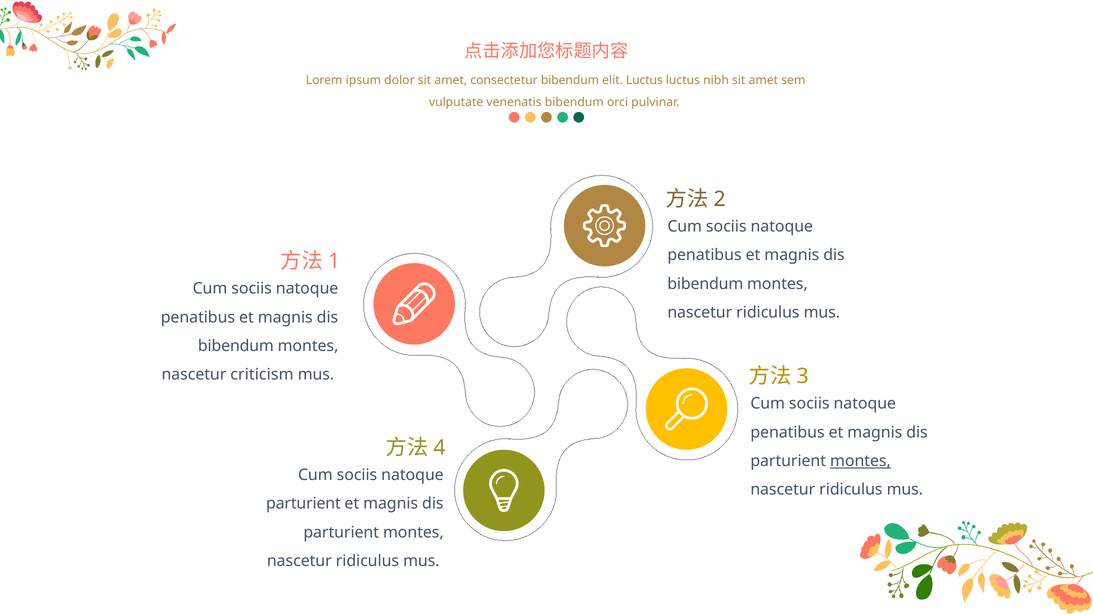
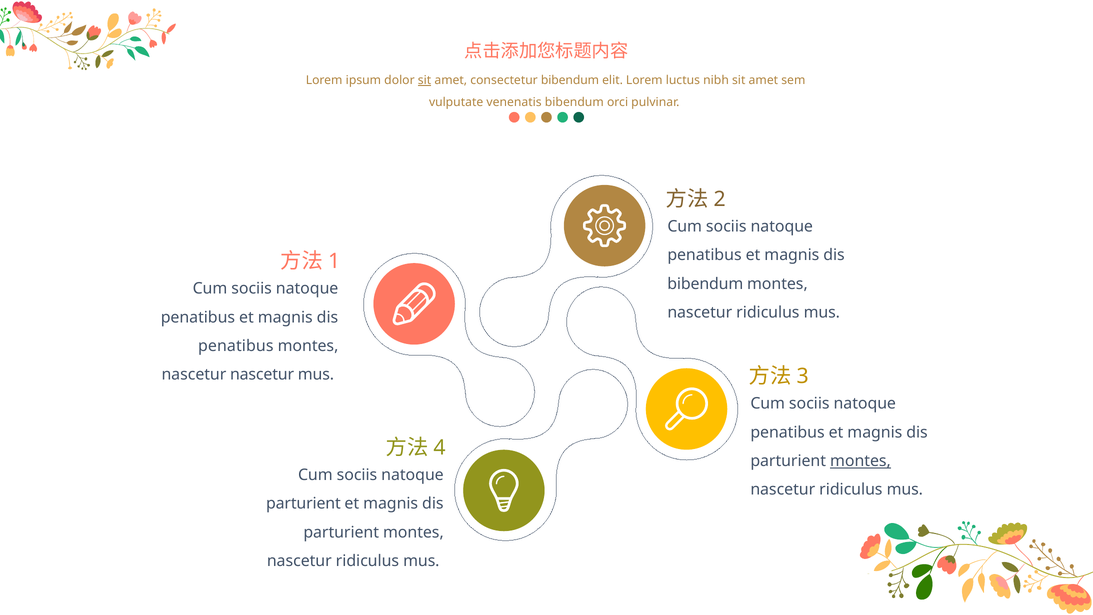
sit at (425, 80) underline: none -> present
elit Luctus: Luctus -> Lorem
bibendum at (236, 346): bibendum -> penatibus
nascetur criticism: criticism -> nascetur
